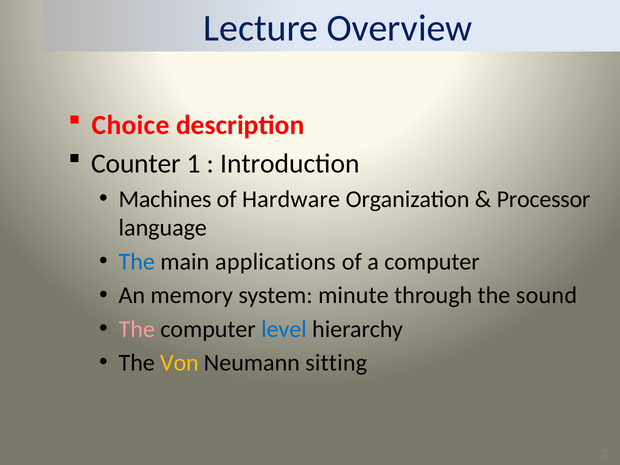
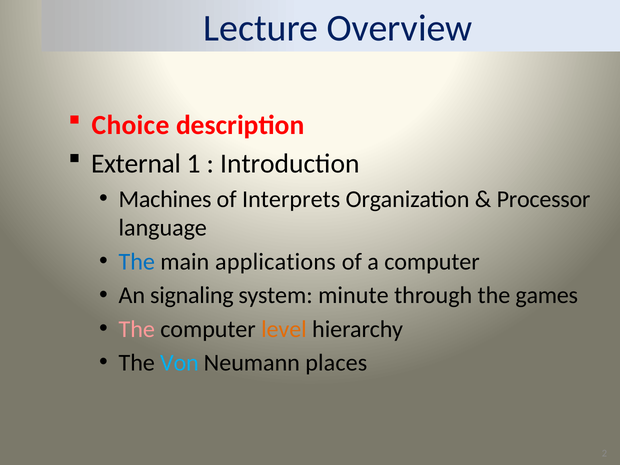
Counter: Counter -> External
Hardware: Hardware -> Interprets
memory: memory -> signaling
sound: sound -> games
level colour: blue -> orange
Von colour: yellow -> light blue
sitting: sitting -> places
